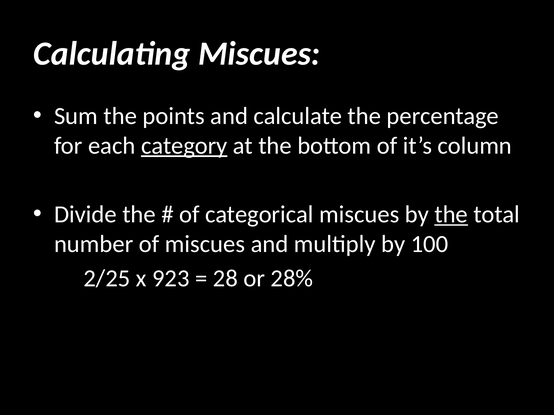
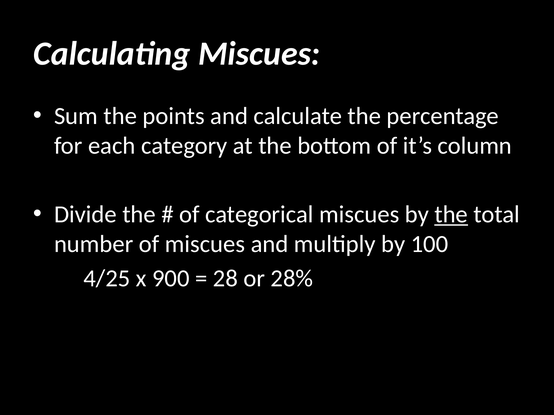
category underline: present -> none
2/25: 2/25 -> 4/25
923: 923 -> 900
